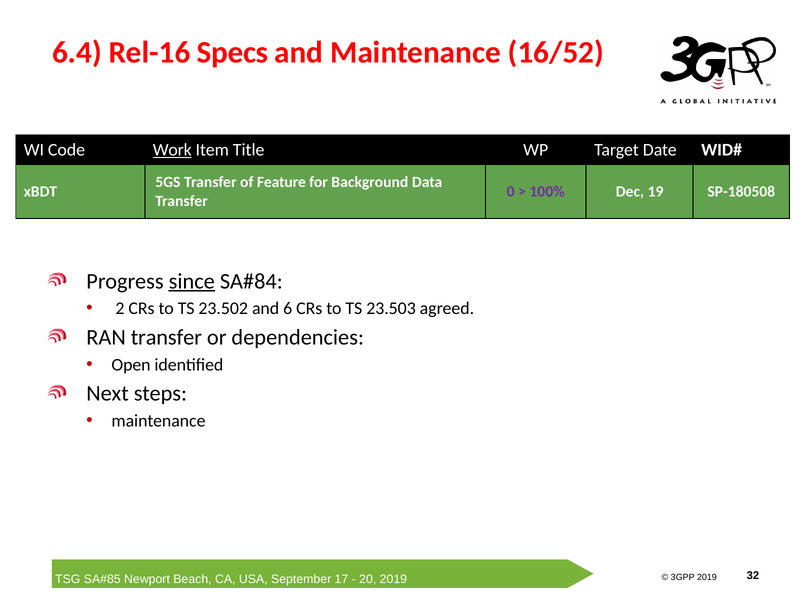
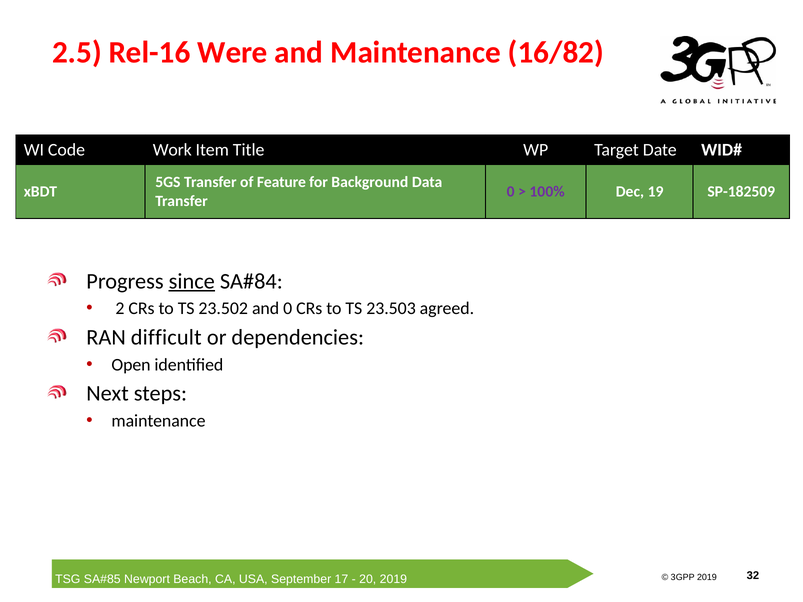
6.4: 6.4 -> 2.5
Specs: Specs -> Were
16/52: 16/52 -> 16/82
Work underline: present -> none
SP-180508: SP-180508 -> SP-182509
and 6: 6 -> 0
RAN transfer: transfer -> difficult
